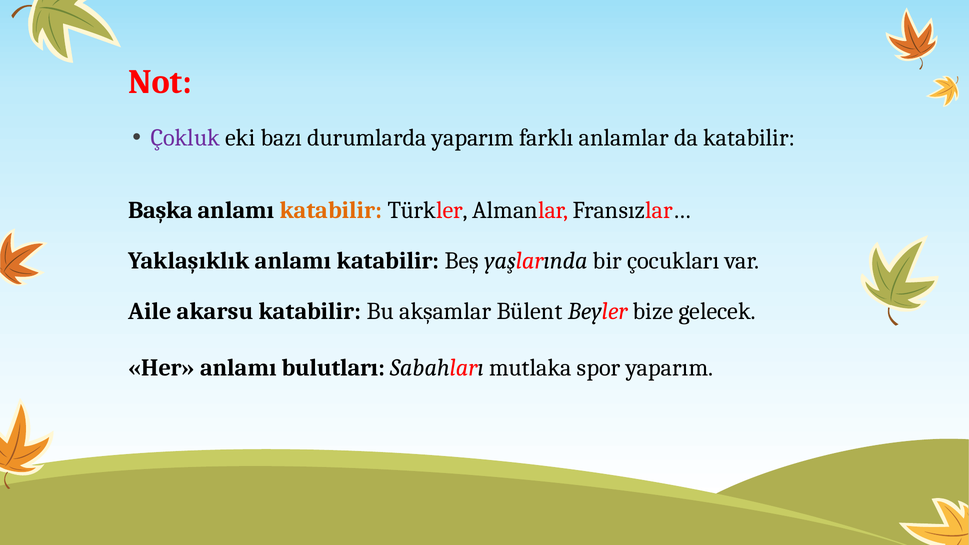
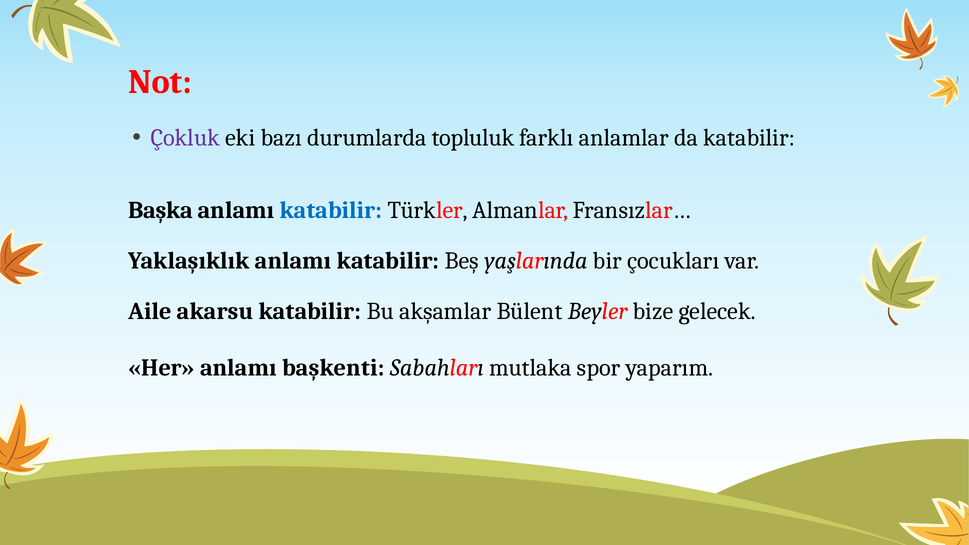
durumlarda yaparım: yaparım -> topluluk
katabilir at (331, 210) colour: orange -> blue
bulutları: bulutları -> başkenti
